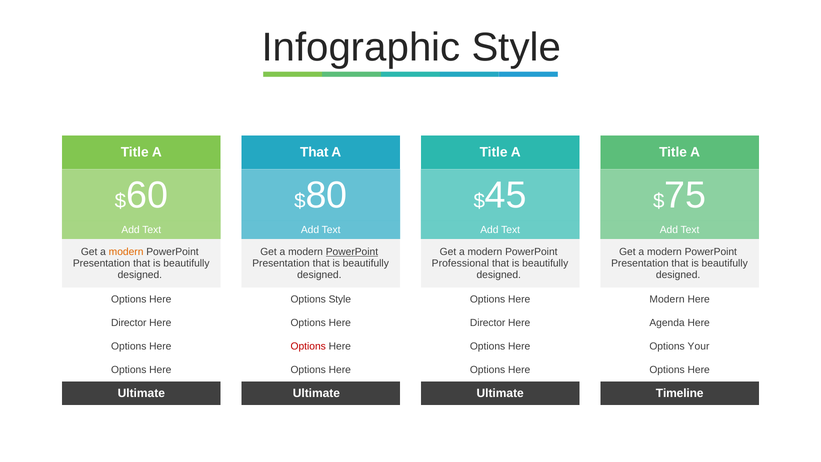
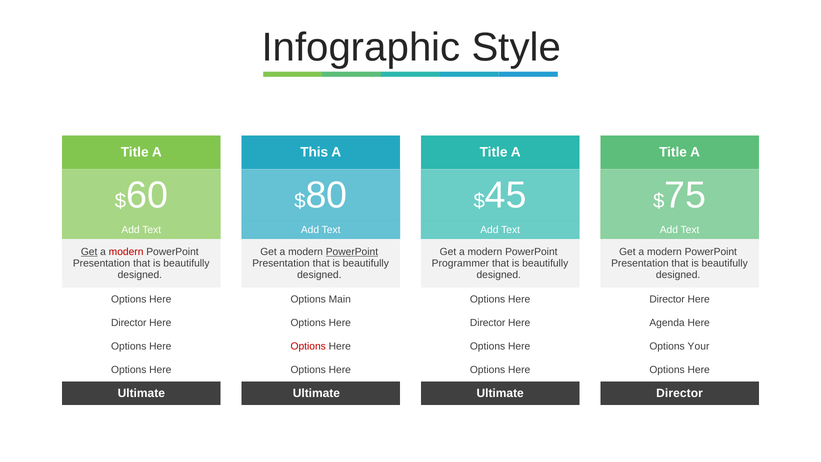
That at (314, 152): That -> This
Get at (89, 252) underline: none -> present
modern at (126, 252) colour: orange -> red
Professional: Professional -> Programmer
Options Style: Style -> Main
Modern at (667, 299): Modern -> Director
Timeline at (680, 393): Timeline -> Director
